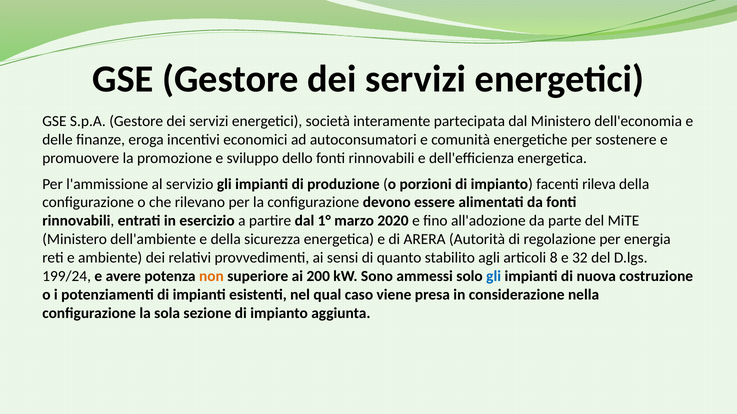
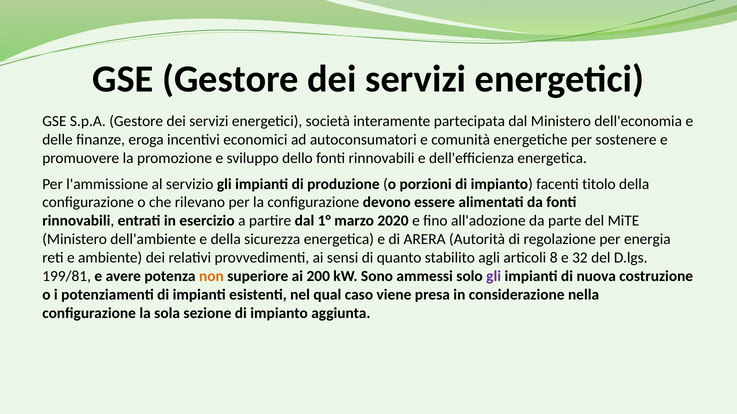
rileva: rileva -> titolo
199/24: 199/24 -> 199/81
gli at (494, 276) colour: blue -> purple
